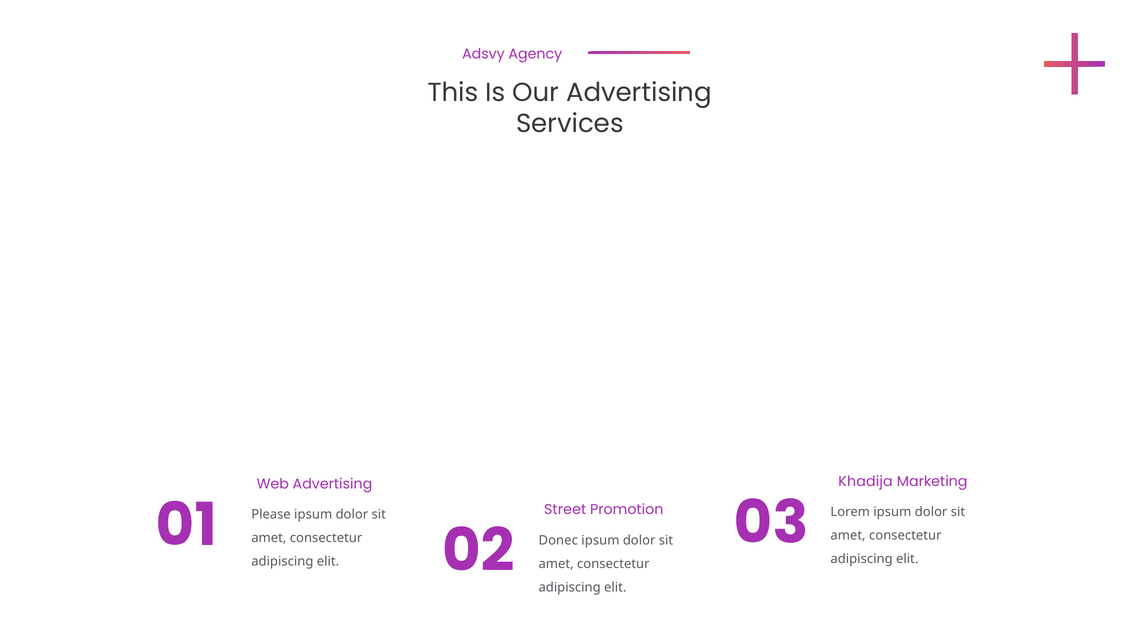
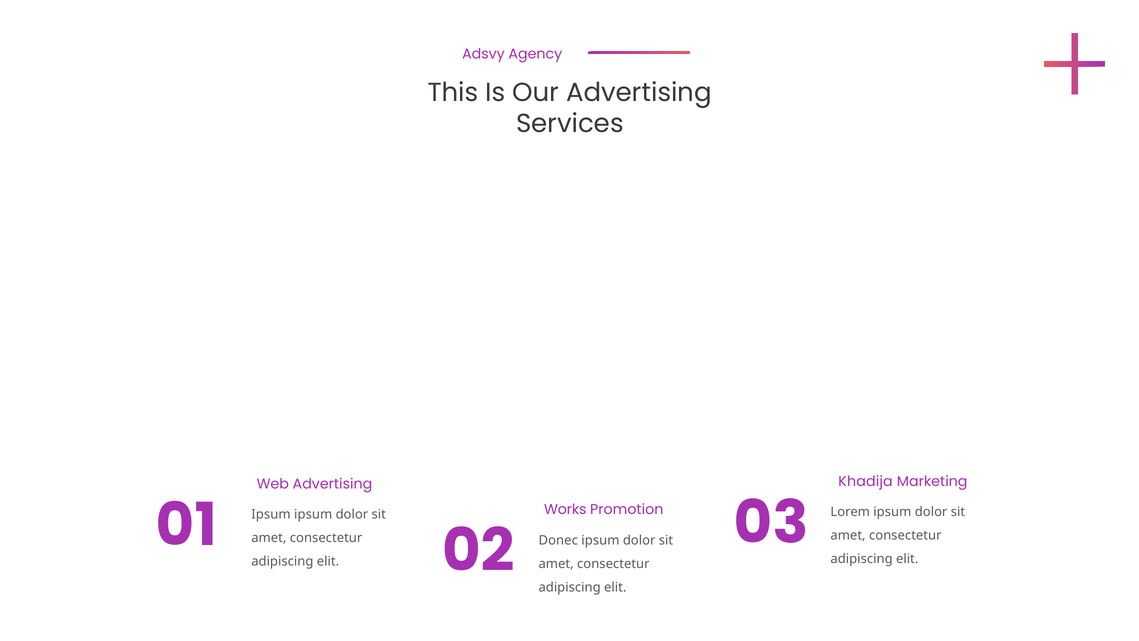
Street: Street -> Works
Please at (271, 514): Please -> Ipsum
